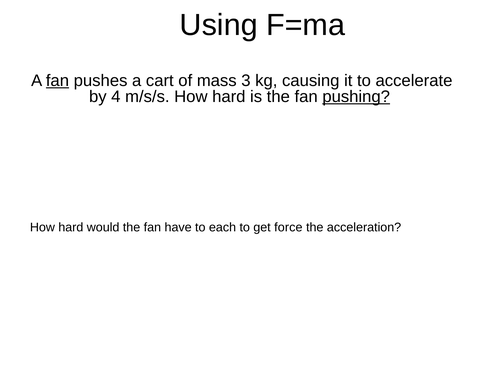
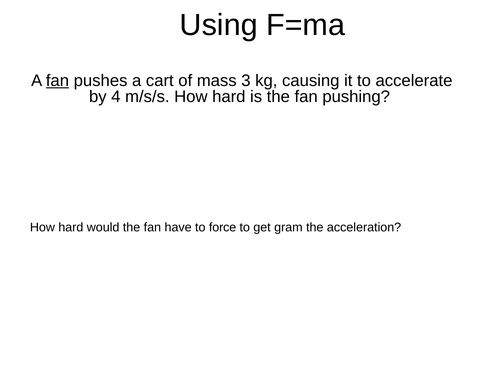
pushing underline: present -> none
each: each -> force
force: force -> gram
